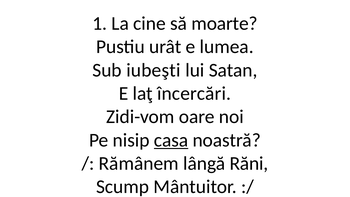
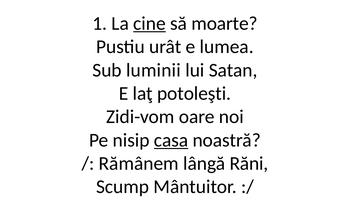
cine underline: none -> present
iubeşti: iubeşti -> luminii
încercări: încercări -> potoleşti
